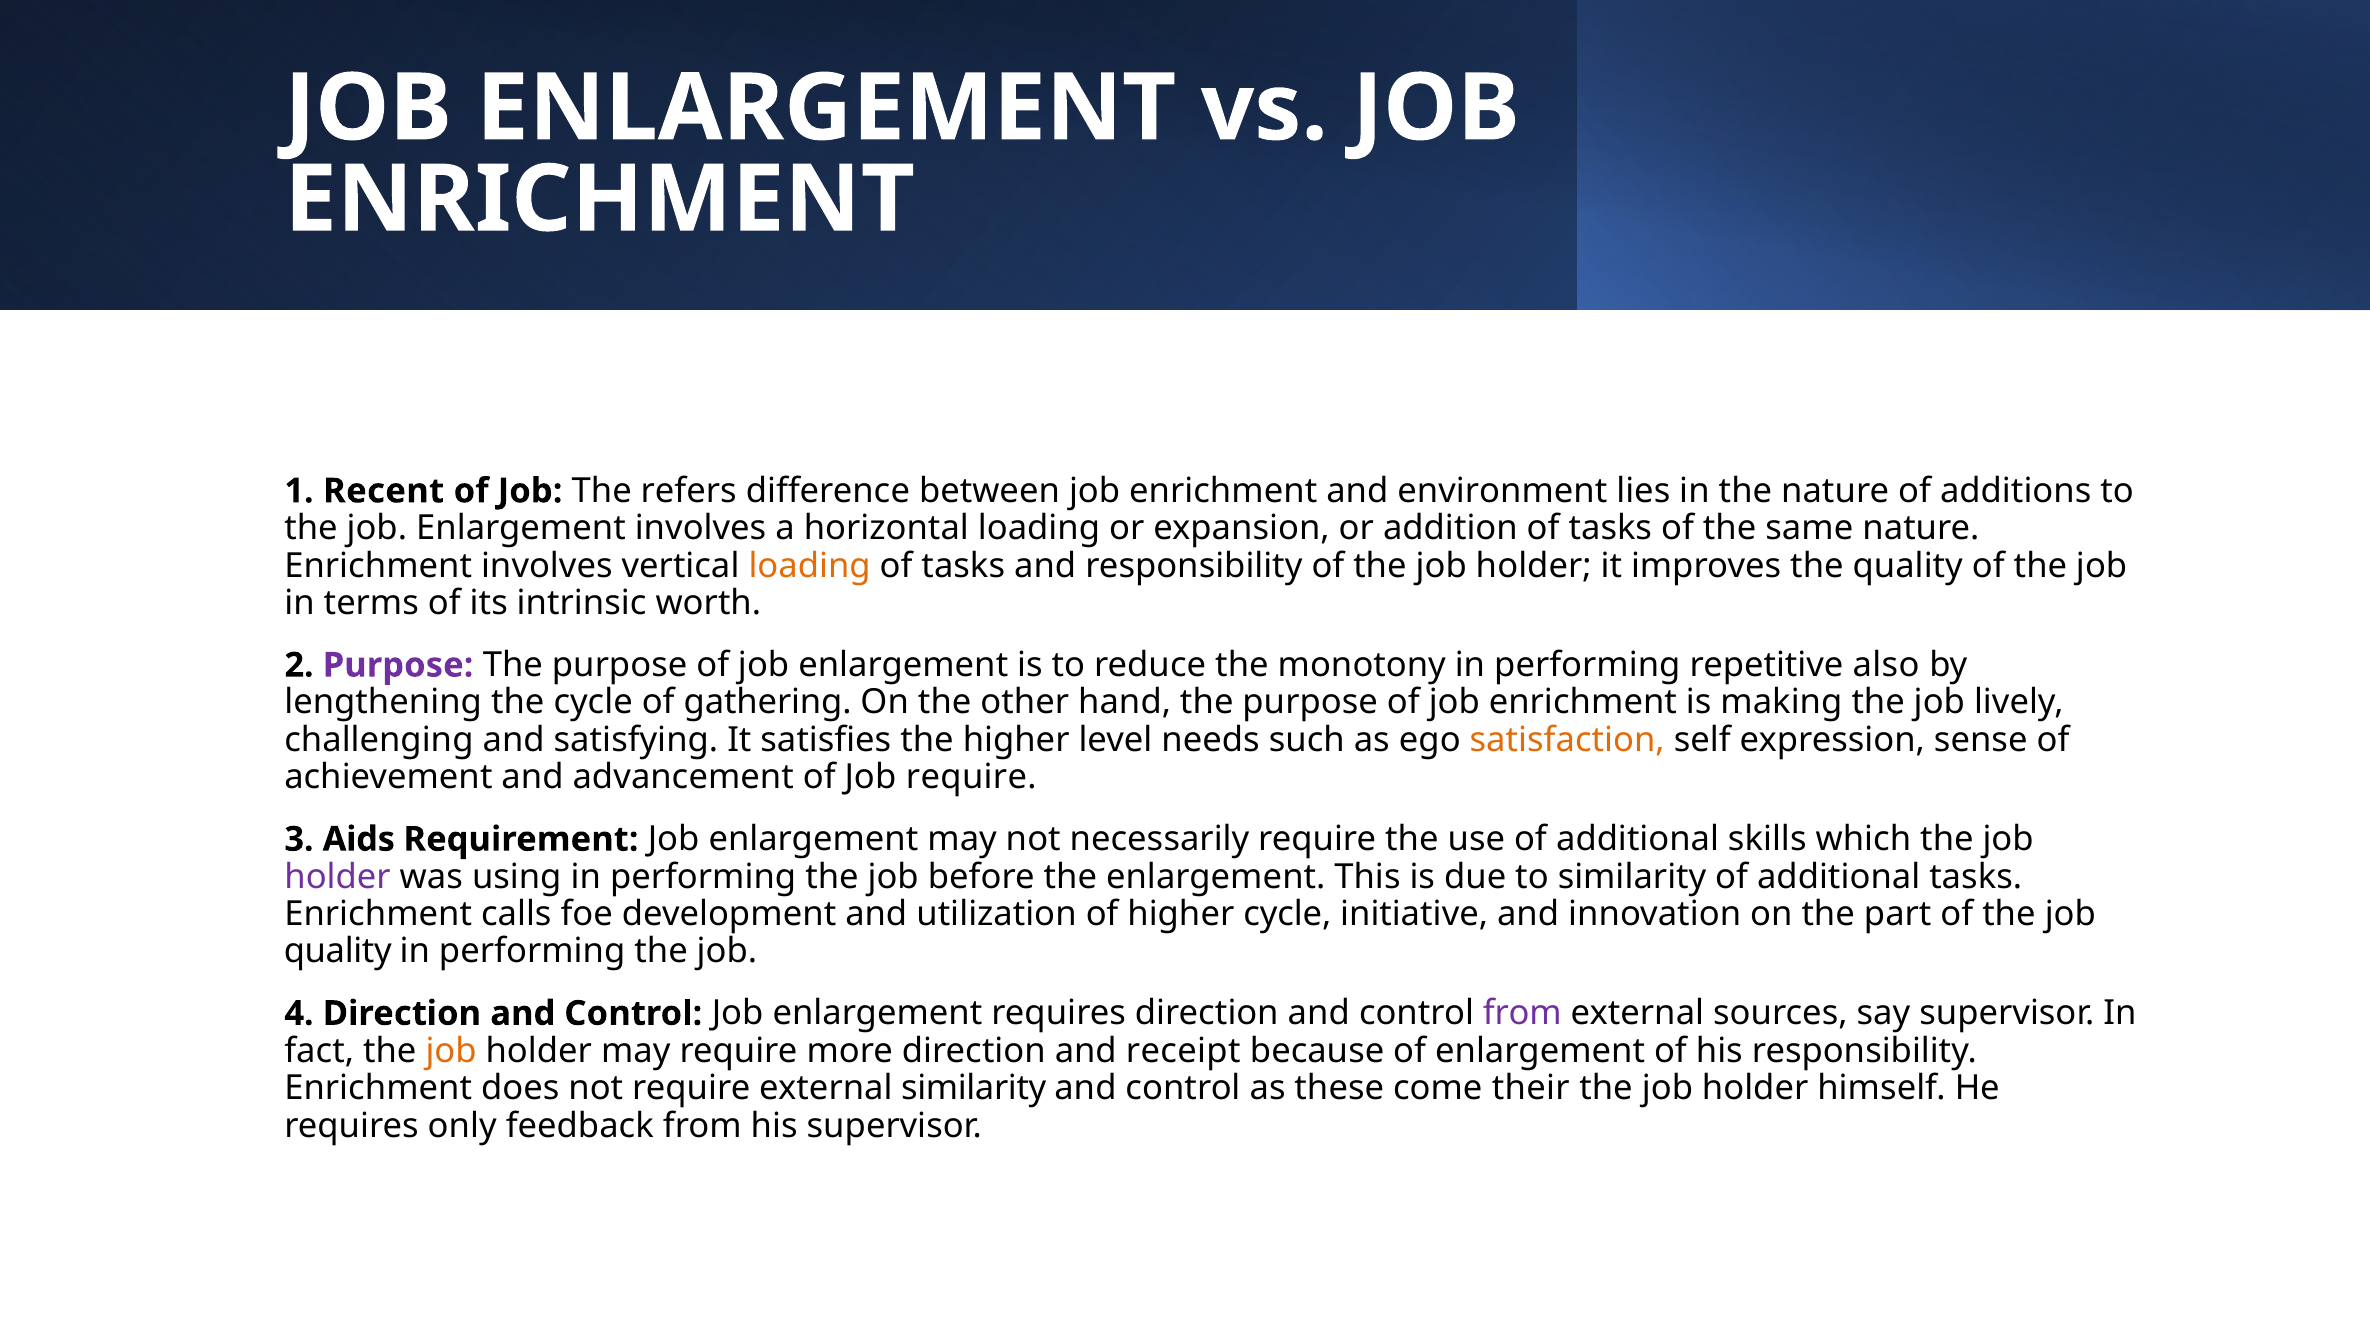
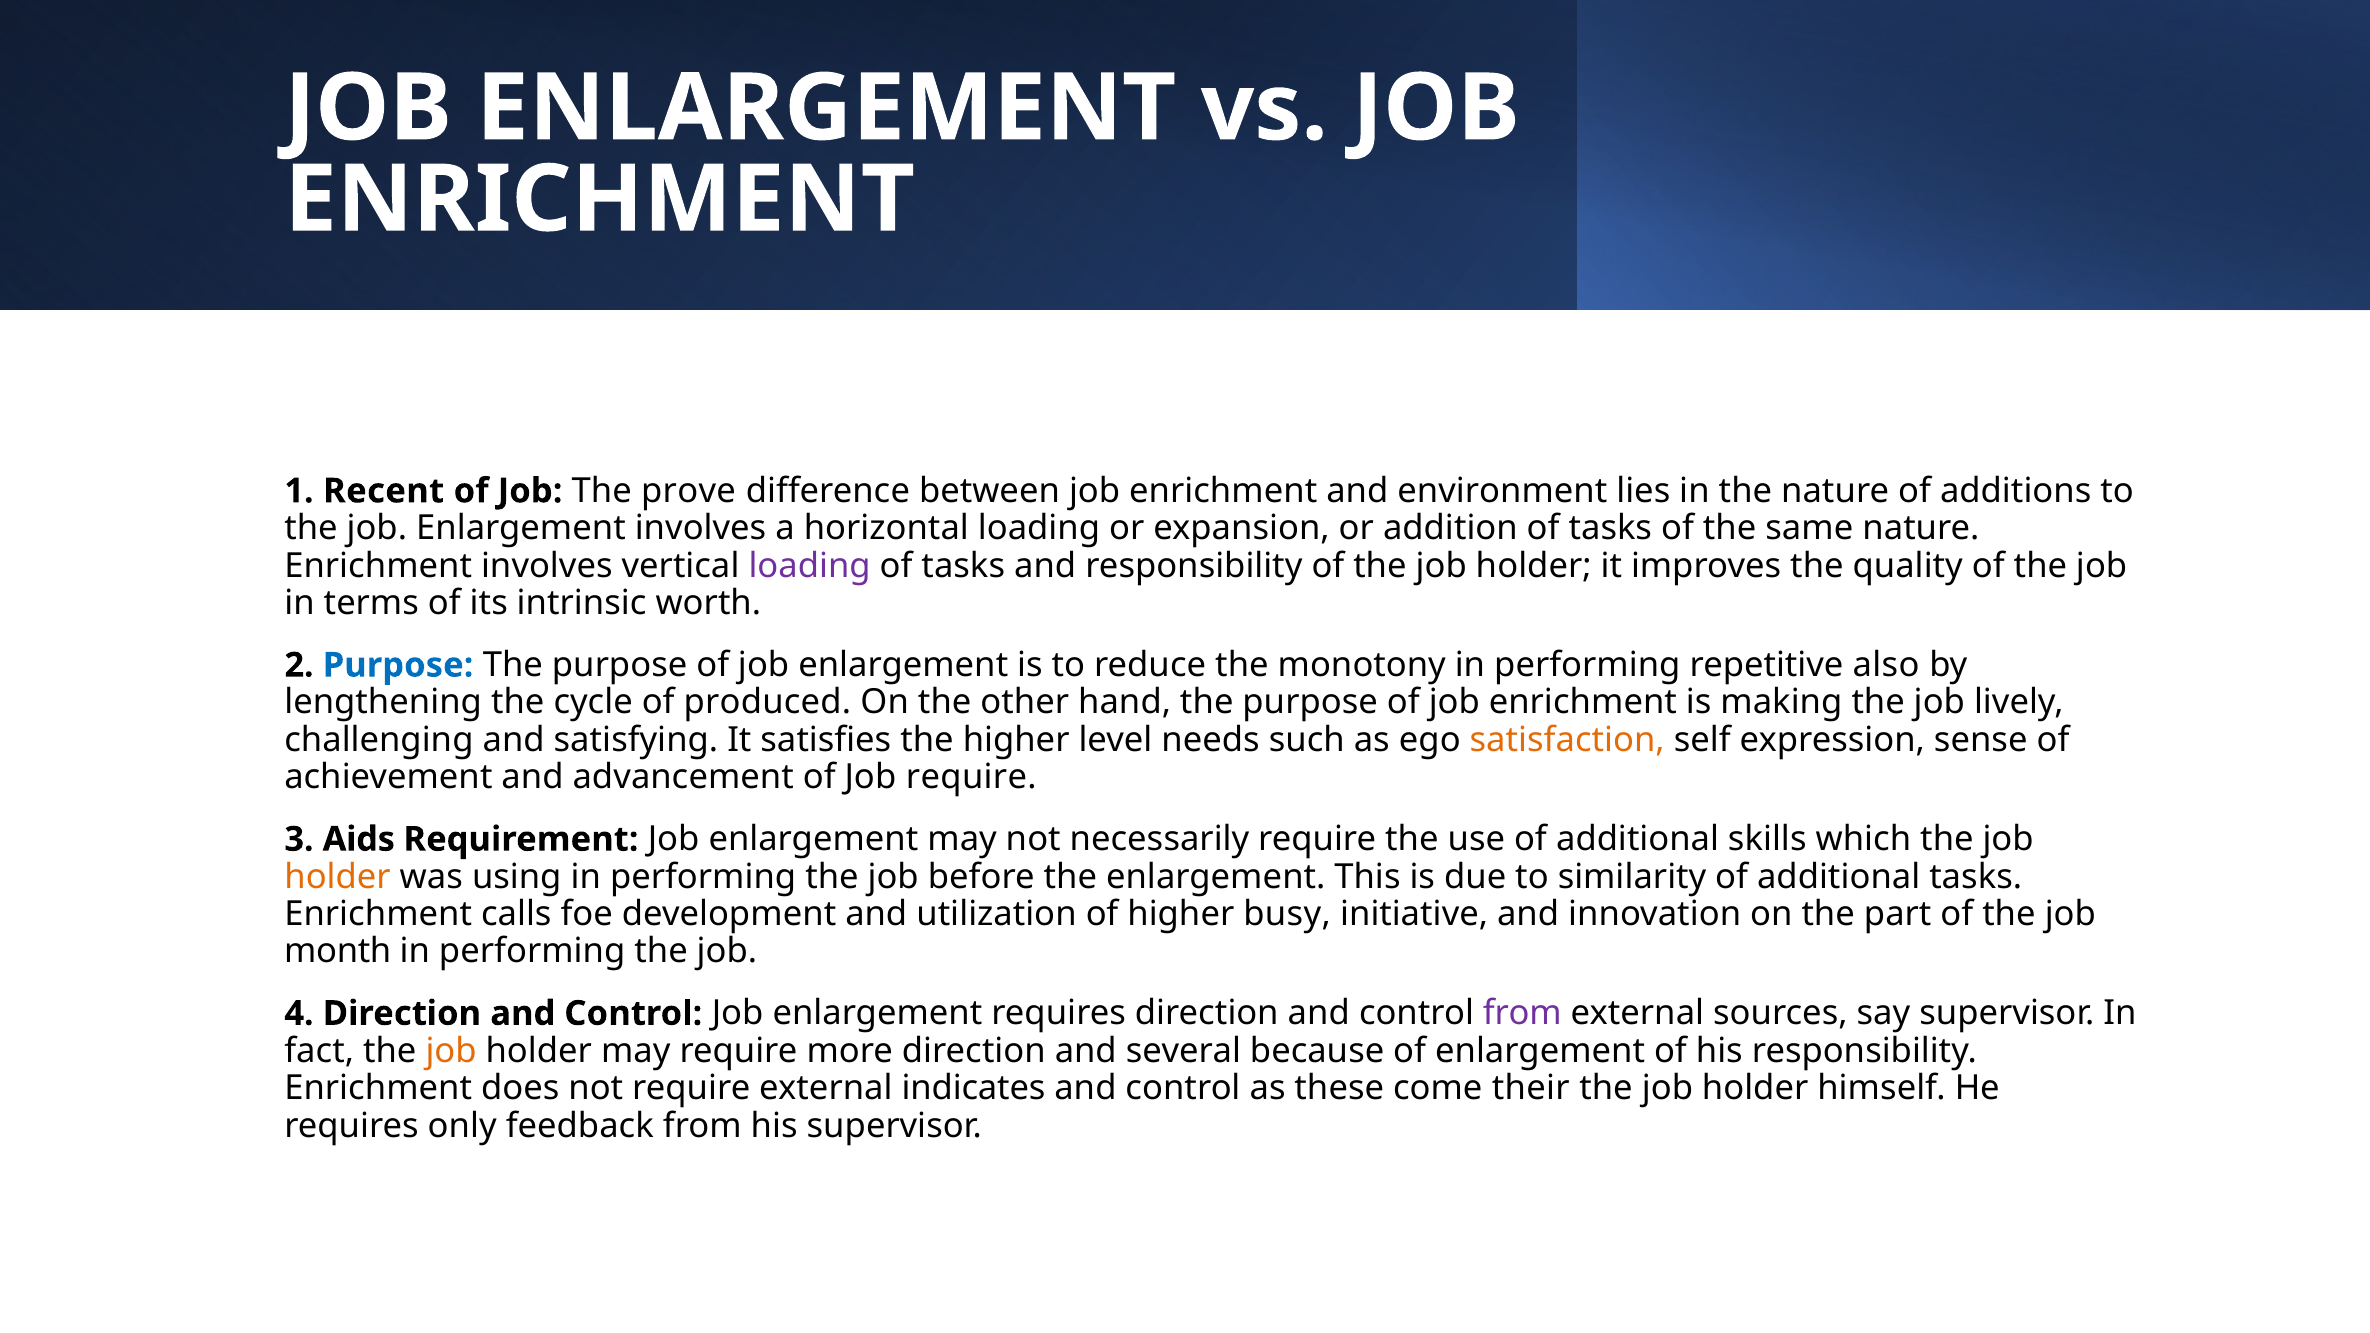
refers: refers -> prove
loading at (810, 566) colour: orange -> purple
Purpose at (398, 665) colour: purple -> blue
gathering: gathering -> produced
holder at (338, 877) colour: purple -> orange
higher cycle: cycle -> busy
quality at (338, 952): quality -> month
receipt: receipt -> several
external similarity: similarity -> indicates
